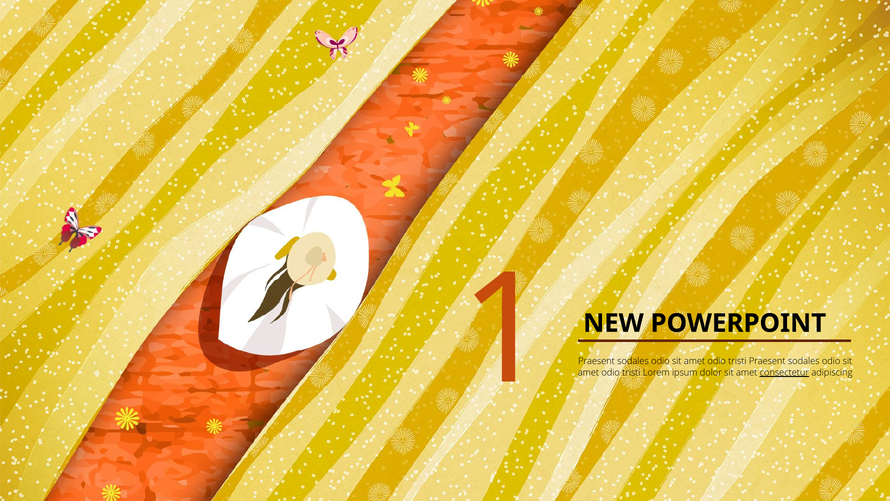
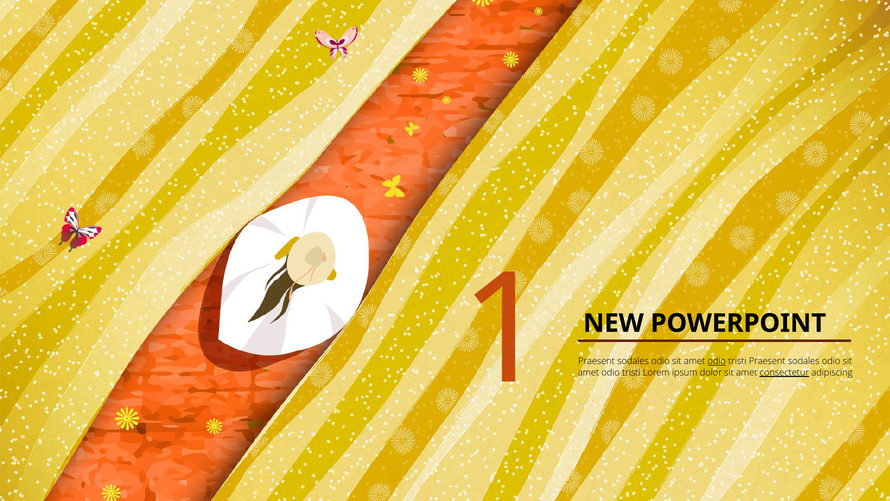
odio at (717, 361) underline: none -> present
